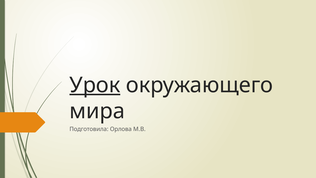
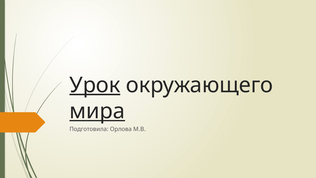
мира underline: none -> present
